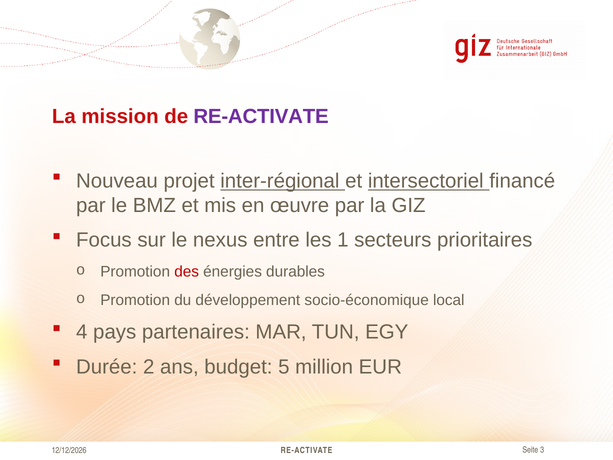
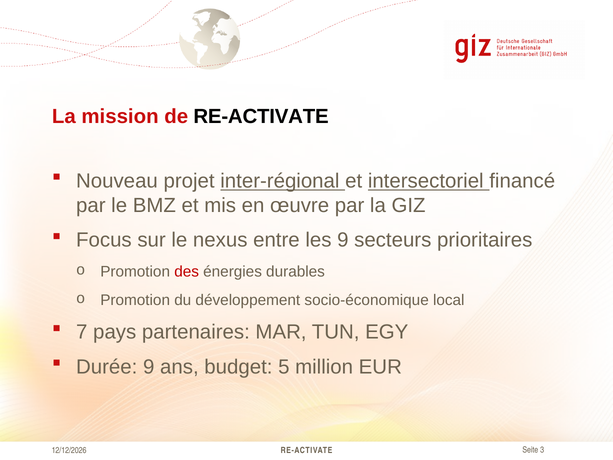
RE-ACTIVATE at (261, 116) colour: purple -> black
les 1: 1 -> 9
4: 4 -> 7
Durée 2: 2 -> 9
